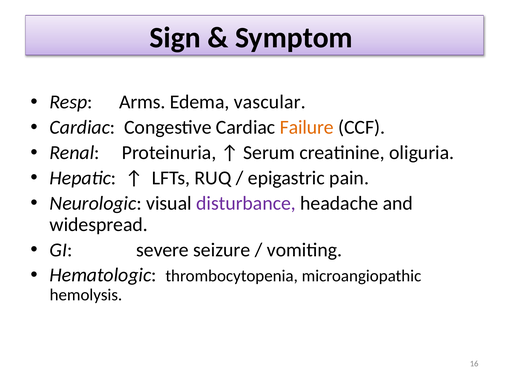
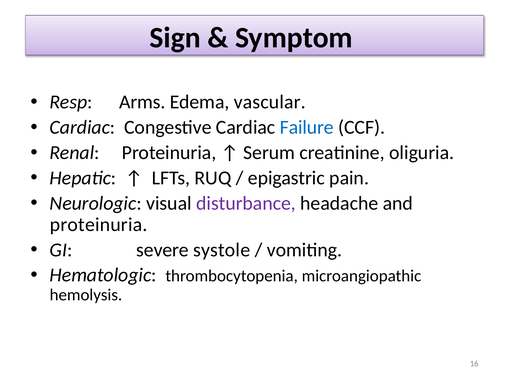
Failure colour: orange -> blue
widespread at (99, 225): widespread -> proteinuria
seizure: seizure -> systole
